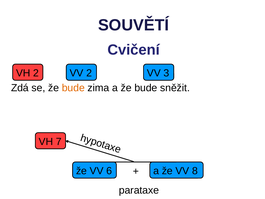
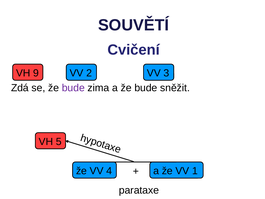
VH 2: 2 -> 9
bude at (73, 88) colour: orange -> purple
7: 7 -> 5
6: 6 -> 4
8: 8 -> 1
